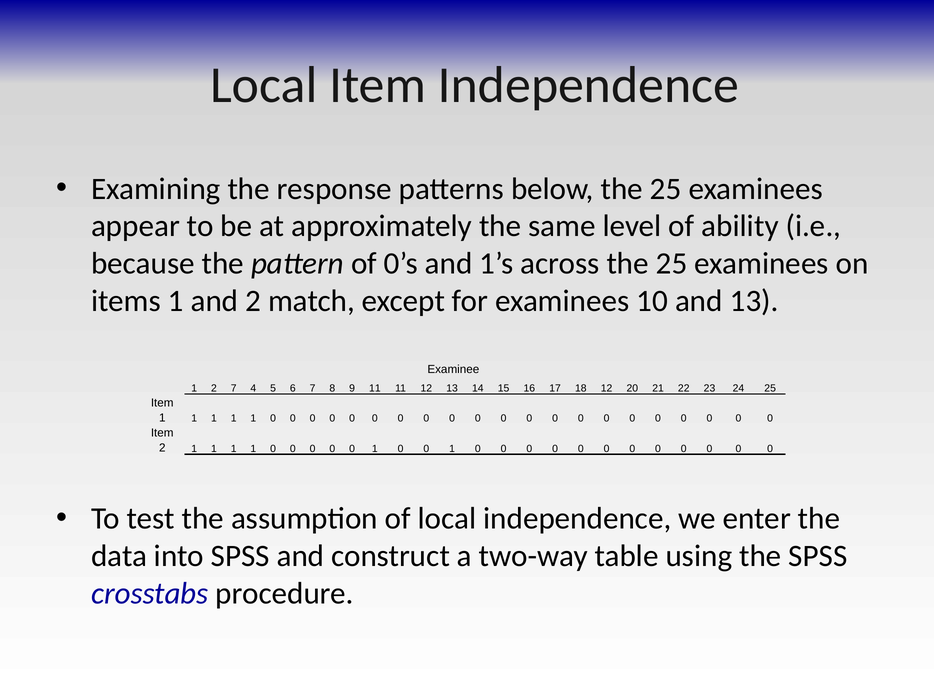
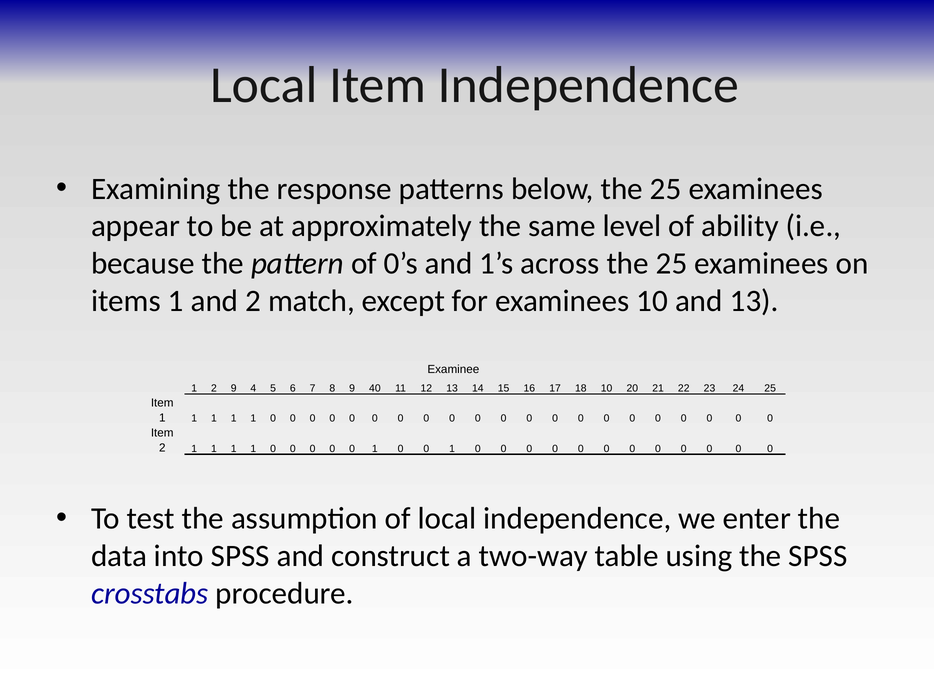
2 7: 7 -> 9
9 11: 11 -> 40
18 12: 12 -> 10
